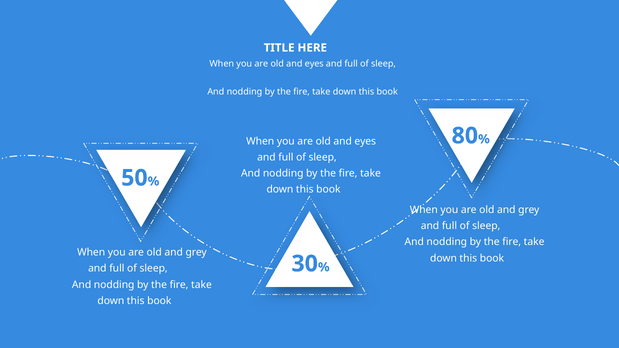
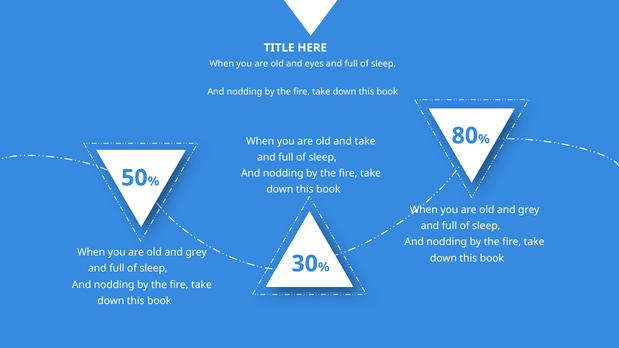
eyes at (365, 141): eyes -> take
